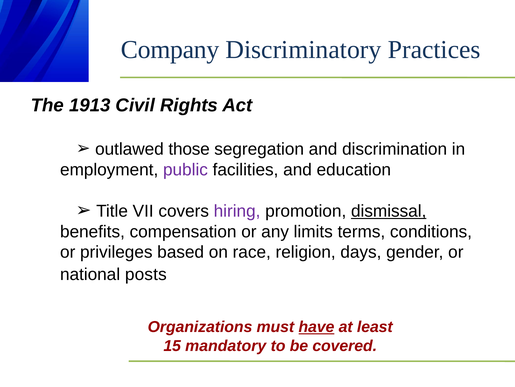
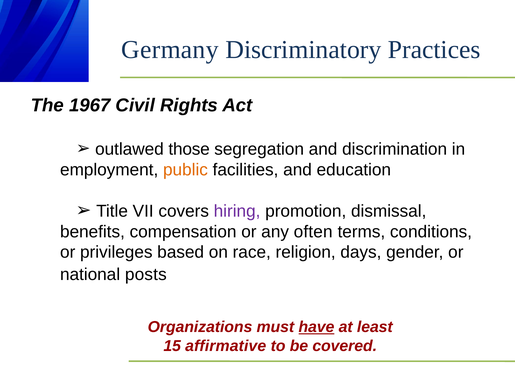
Company: Company -> Germany
1913: 1913 -> 1967
public colour: purple -> orange
dismissal underline: present -> none
limits: limits -> often
mandatory: mandatory -> affirmative
